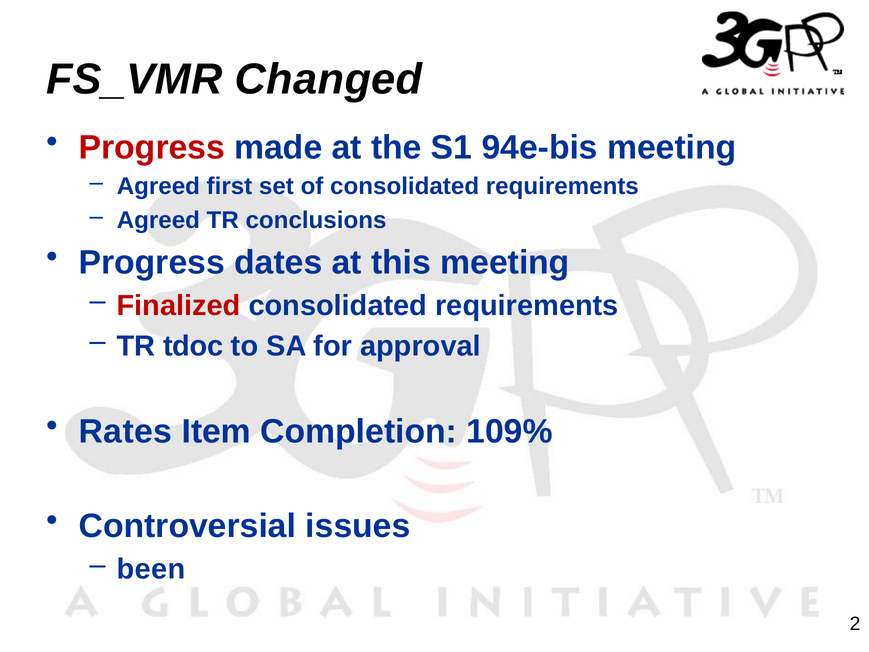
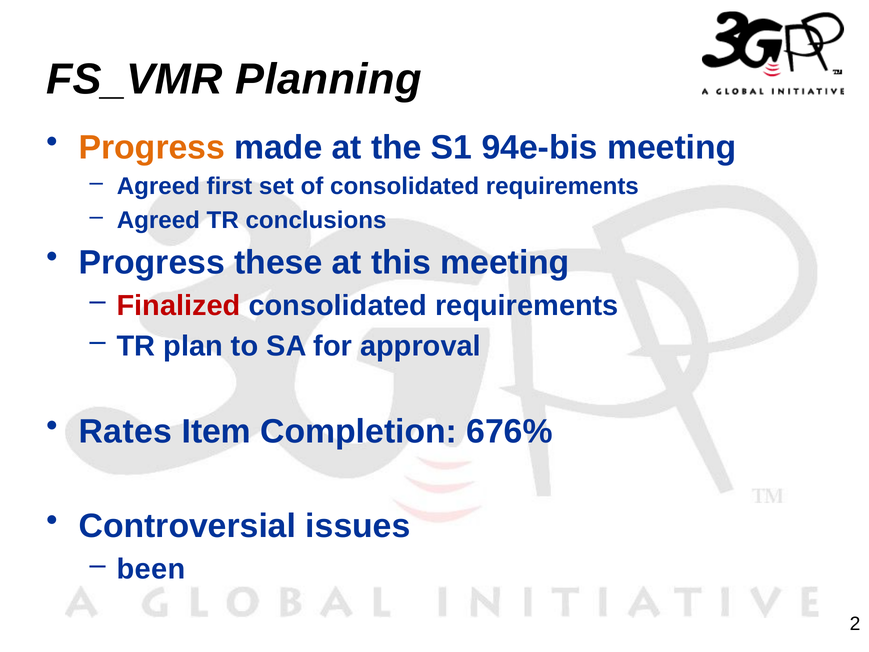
Changed: Changed -> Planning
Progress at (152, 147) colour: red -> orange
dates: dates -> these
tdoc: tdoc -> plan
109%: 109% -> 676%
